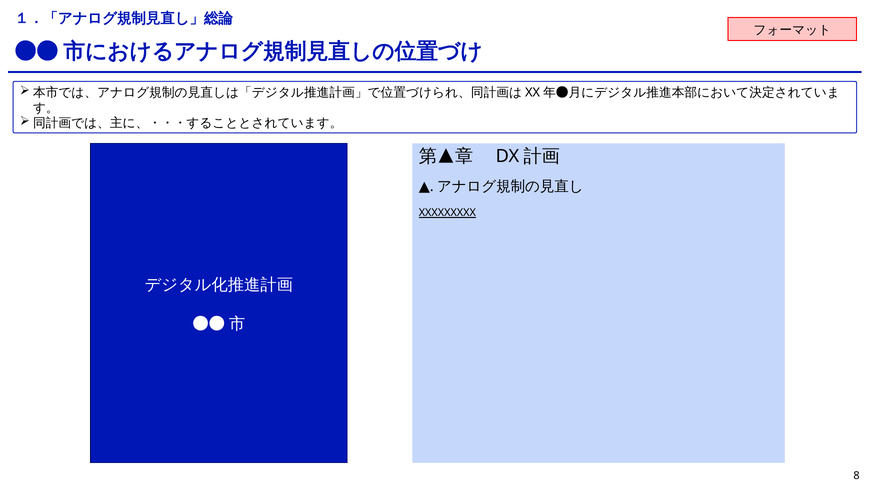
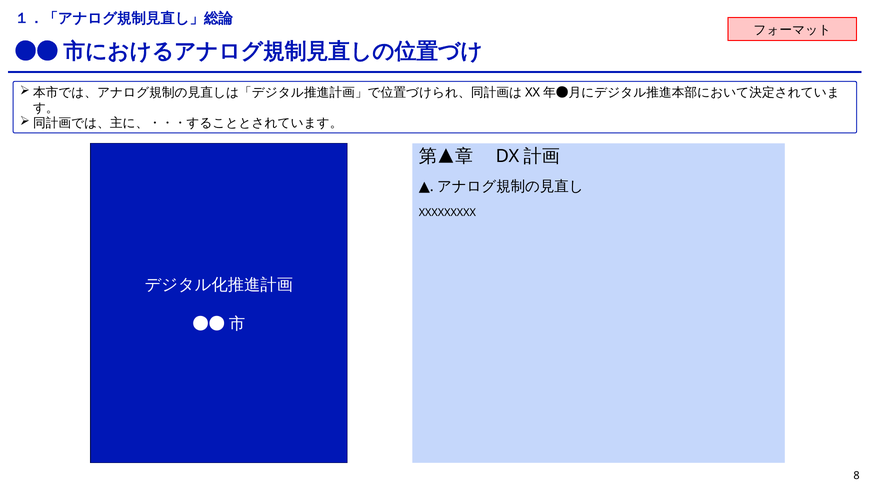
XXXXXXXXX underline: present -> none
